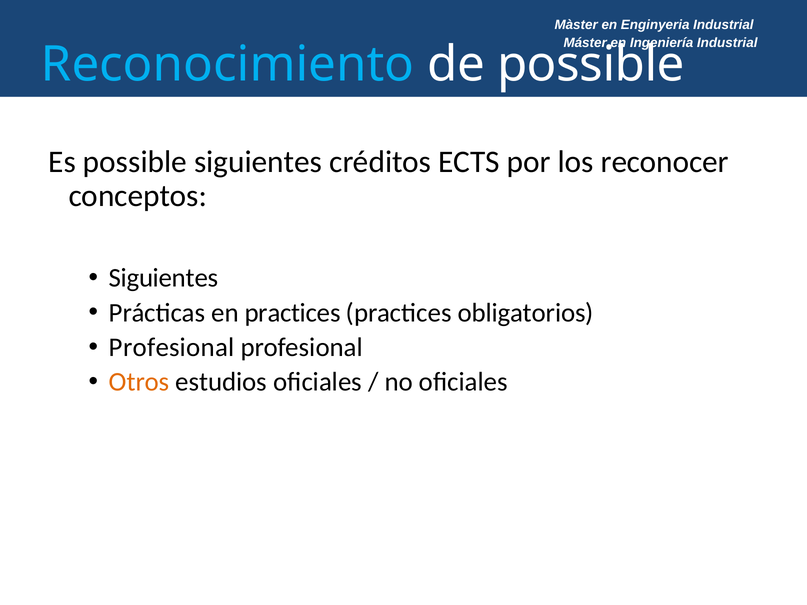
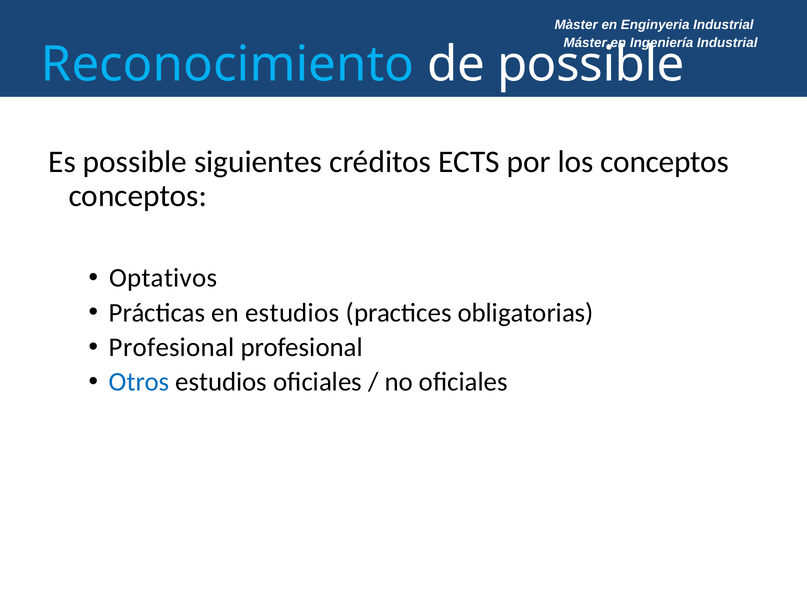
los reconocer: reconocer -> conceptos
Siguientes at (163, 278): Siguientes -> Optativos
en practices: practices -> estudios
obligatorios: obligatorios -> obligatorias
Otros colour: orange -> blue
